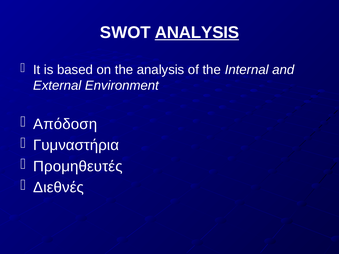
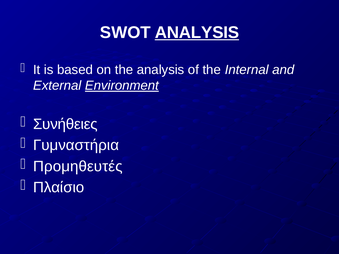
Environment underline: none -> present
Απόδοση: Απόδοση -> Συνήθειες
Διεθνές: Διεθνές -> Πλαίσιο
